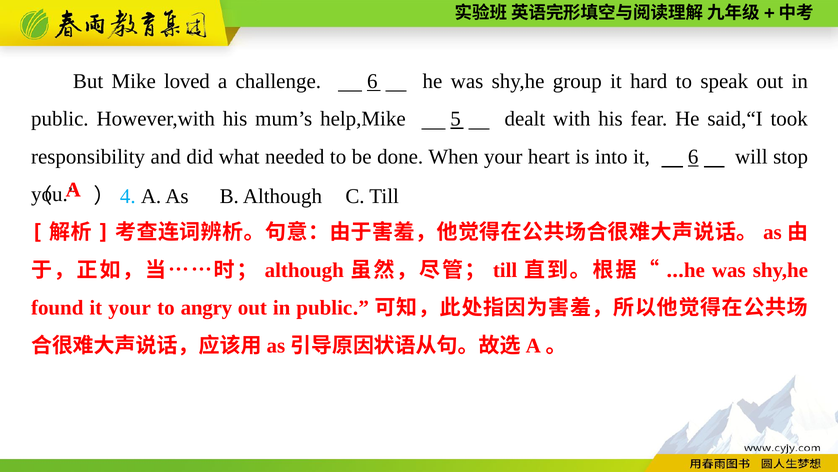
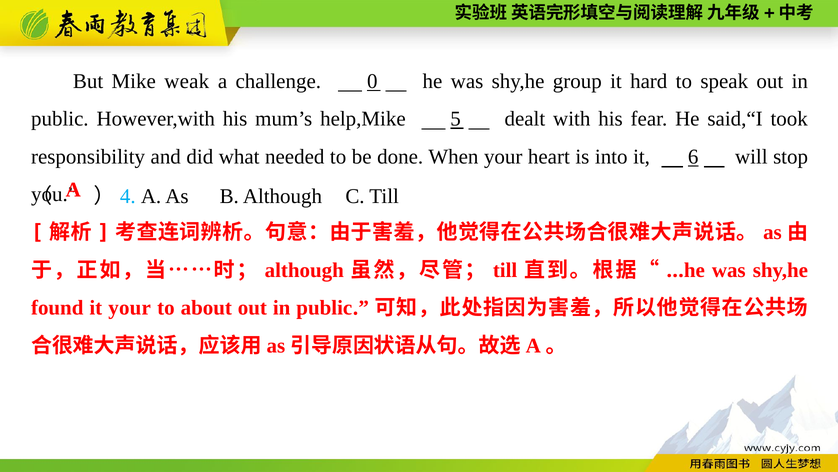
loved: loved -> weak
challenge 6: 6 -> 0
angry: angry -> about
